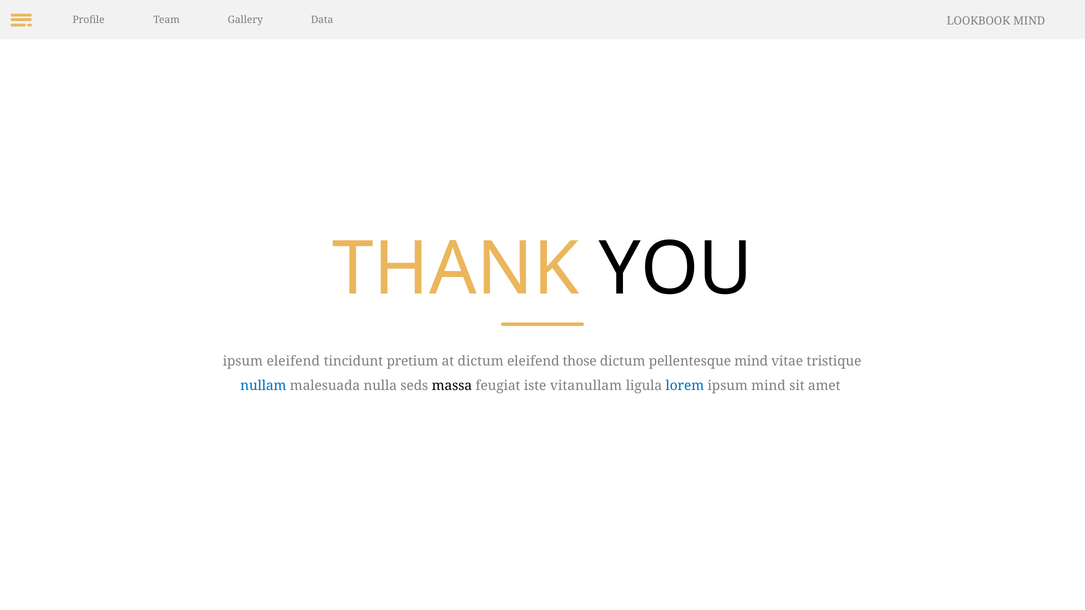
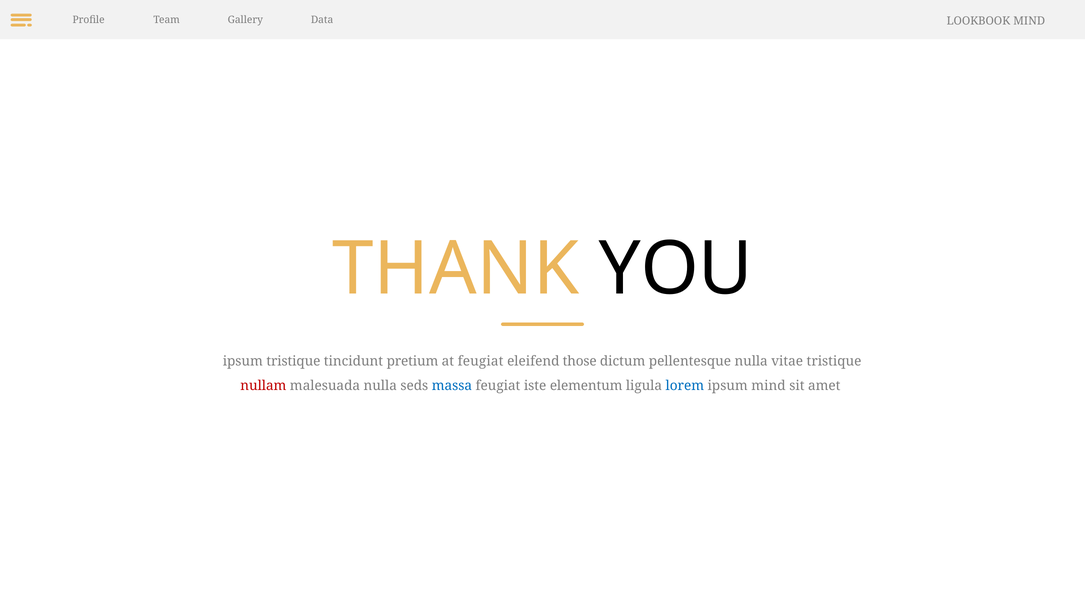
ipsum eleifend: eleifend -> tristique
at dictum: dictum -> feugiat
pellentesque mind: mind -> nulla
nullam colour: blue -> red
massa colour: black -> blue
vitanullam: vitanullam -> elementum
